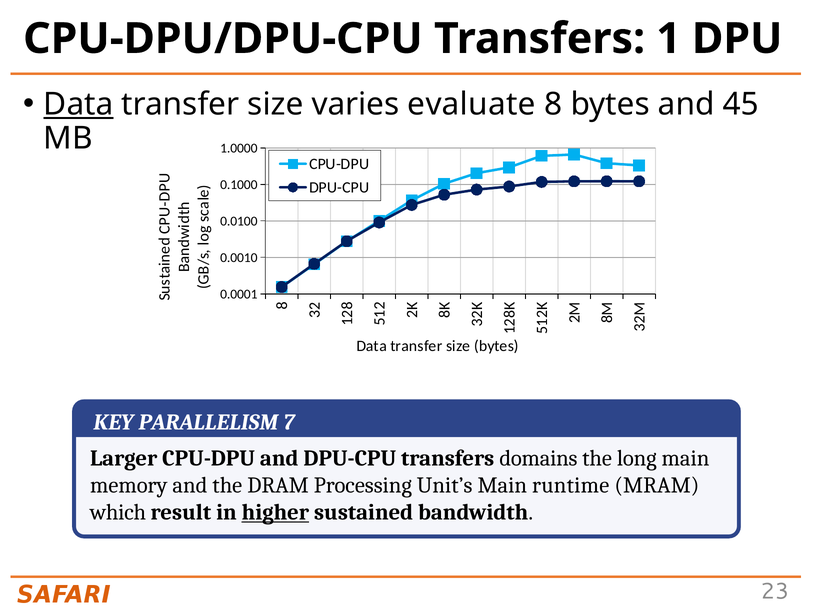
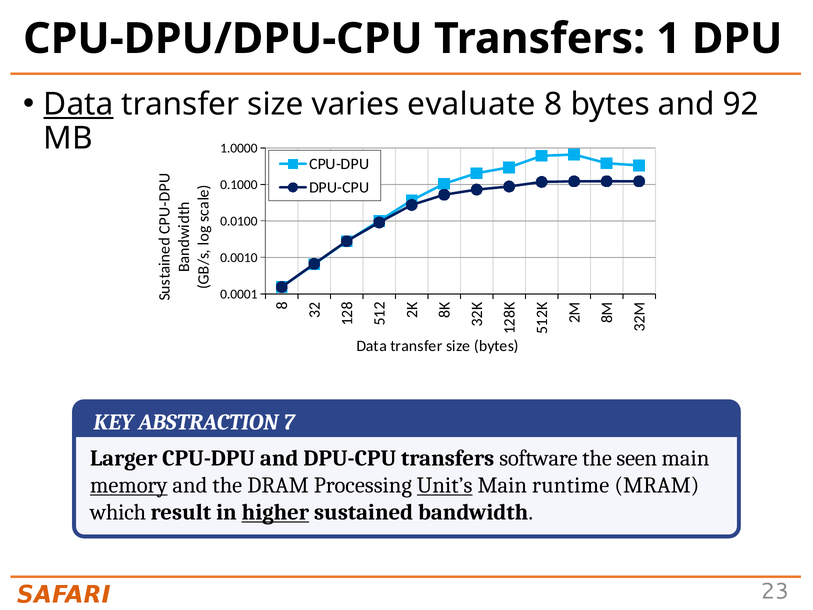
45: 45 -> 92
PARALLELISM: PARALLELISM -> ABSTRACTION
domains: domains -> software
long: long -> seen
memory underline: none -> present
Unit’s underline: none -> present
